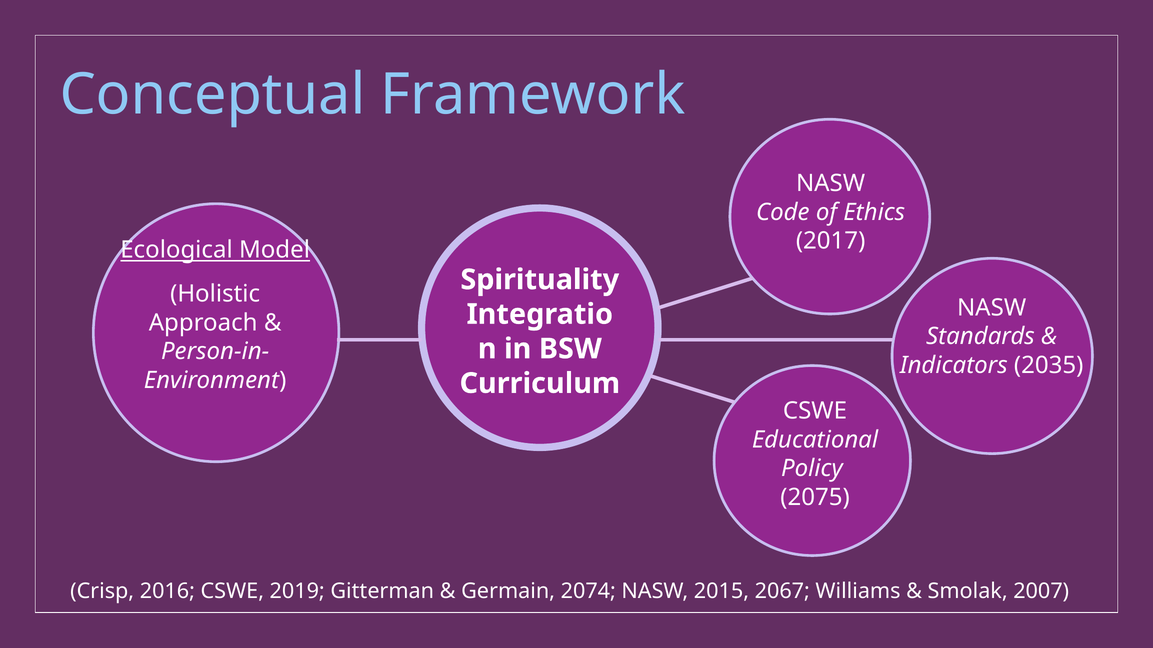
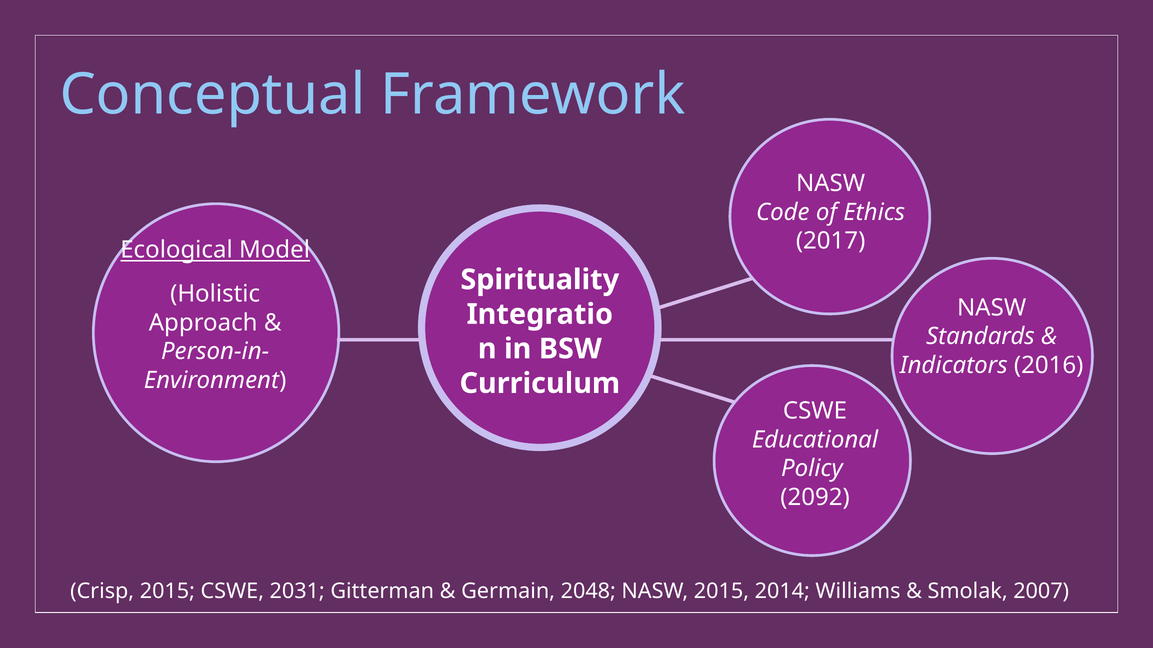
2035: 2035 -> 2016
2075: 2075 -> 2092
Crisp 2016: 2016 -> 2015
2019: 2019 -> 2031
2074: 2074 -> 2048
2067: 2067 -> 2014
